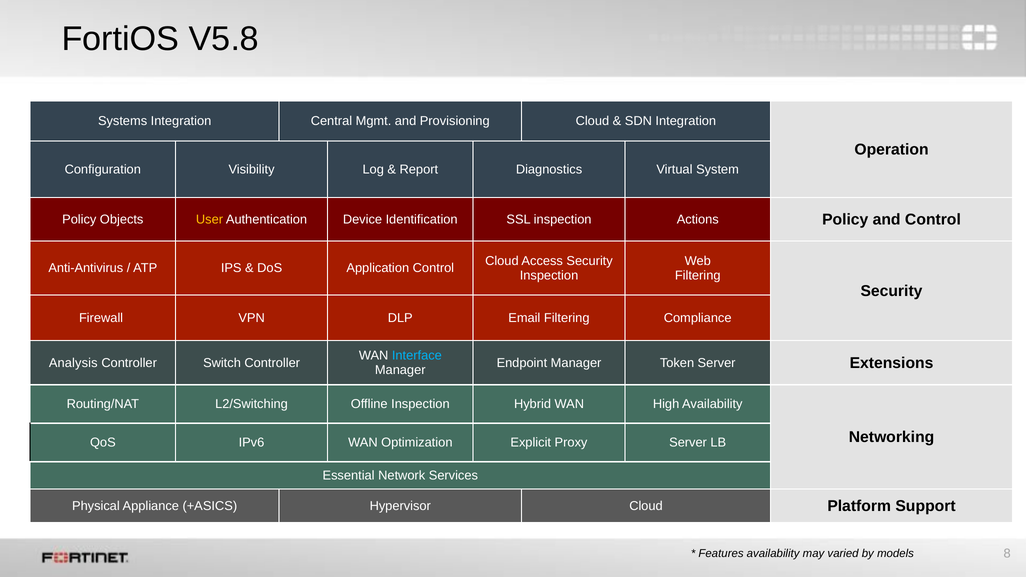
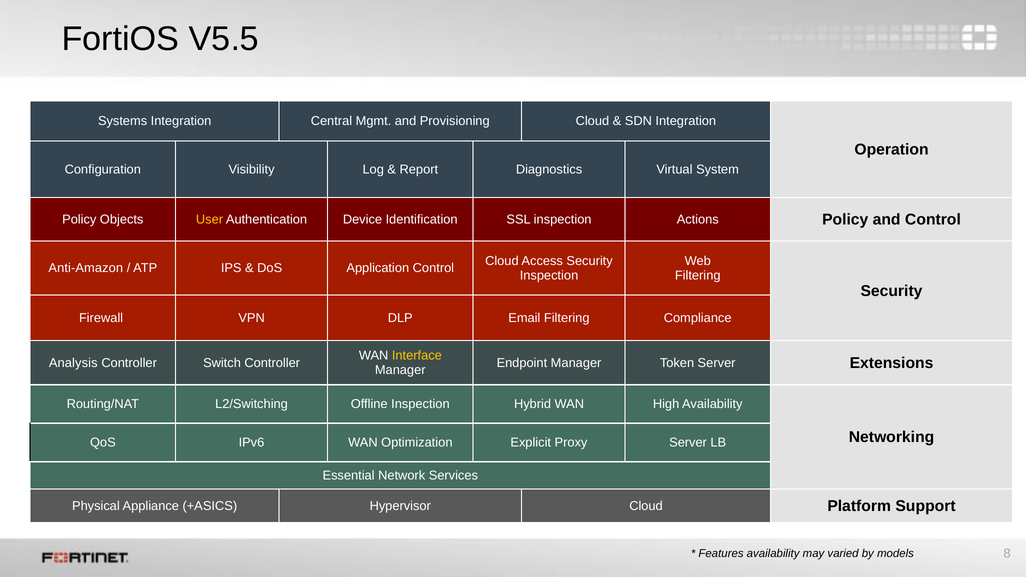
V5.8: V5.8 -> V5.5
Anti-Antivirus: Anti-Antivirus -> Anti-Amazon
Interface colour: light blue -> yellow
